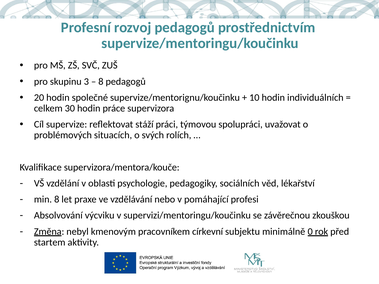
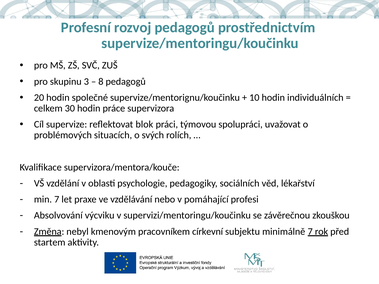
stáží: stáží -> blok
min 8: 8 -> 7
minimálně 0: 0 -> 7
